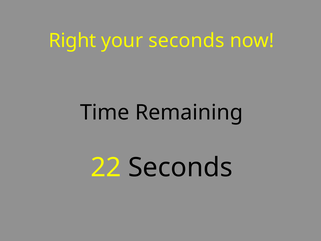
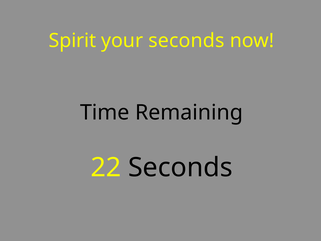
Right: Right -> Spirit
